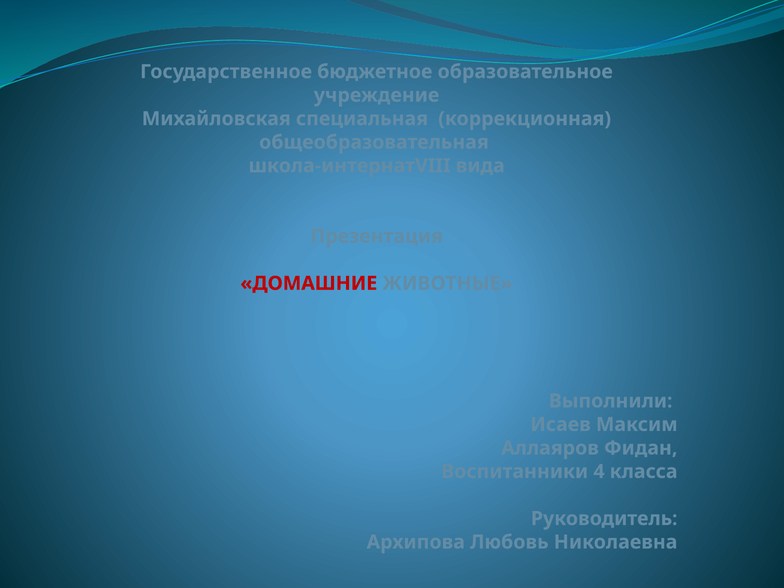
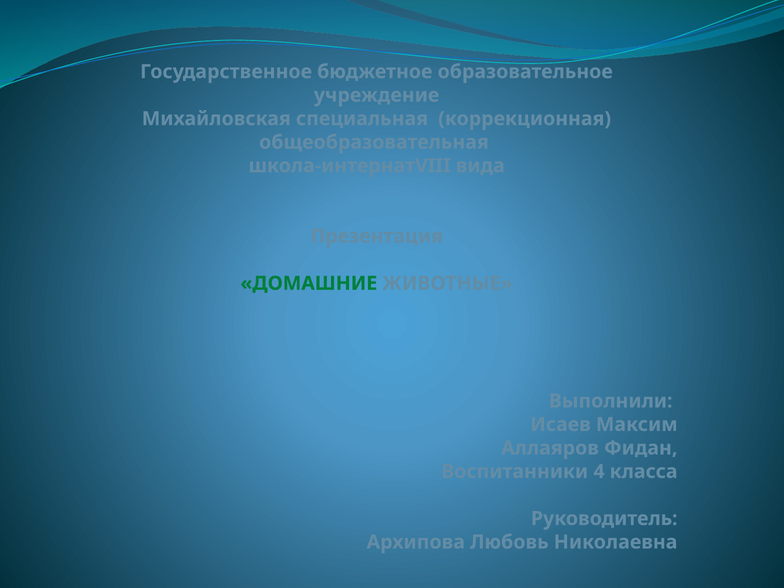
ДОМАШНИЕ colour: red -> green
